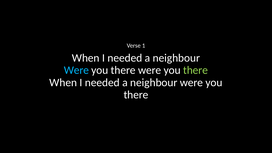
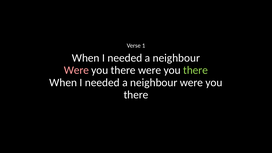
Were at (76, 70) colour: light blue -> pink
